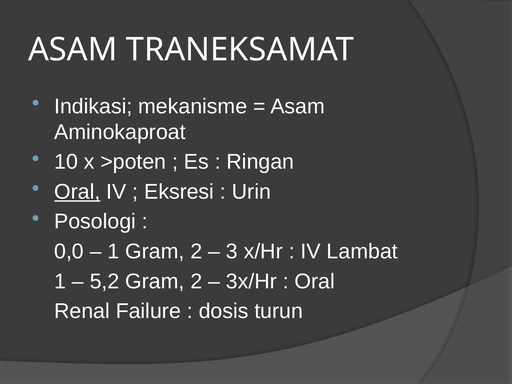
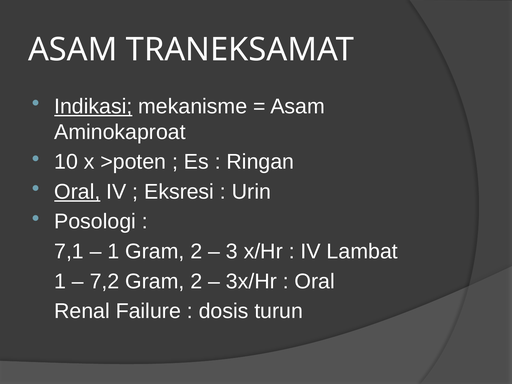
Indikasi underline: none -> present
0,0: 0,0 -> 7,1
5,2: 5,2 -> 7,2
